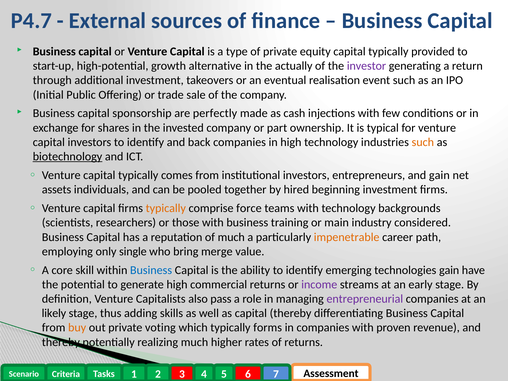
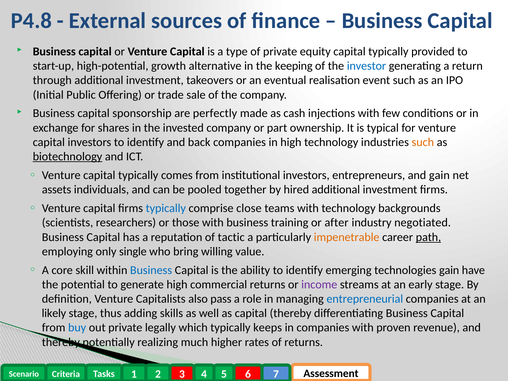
P4.7: P4.7 -> P4.8
actually: actually -> keeping
investor colour: purple -> blue
hired beginning: beginning -> additional
typically at (166, 208) colour: orange -> blue
force: force -> close
main: main -> after
considered: considered -> negotiated
of much: much -> tactic
path underline: none -> present
merge: merge -> willing
entrepreneurial colour: purple -> blue
buy colour: orange -> blue
voting: voting -> legally
forms: forms -> keeps
